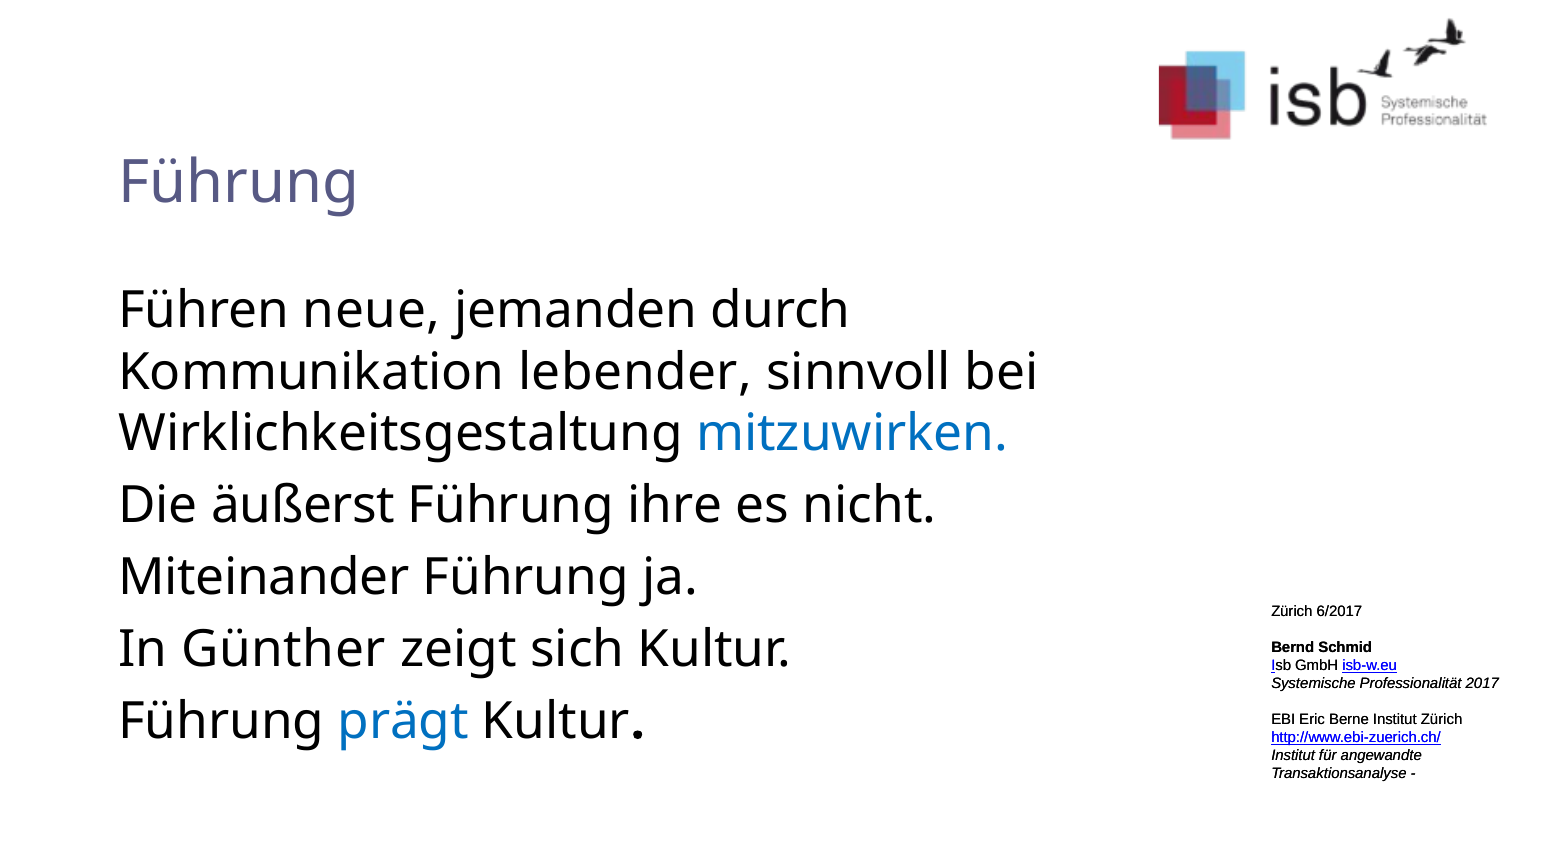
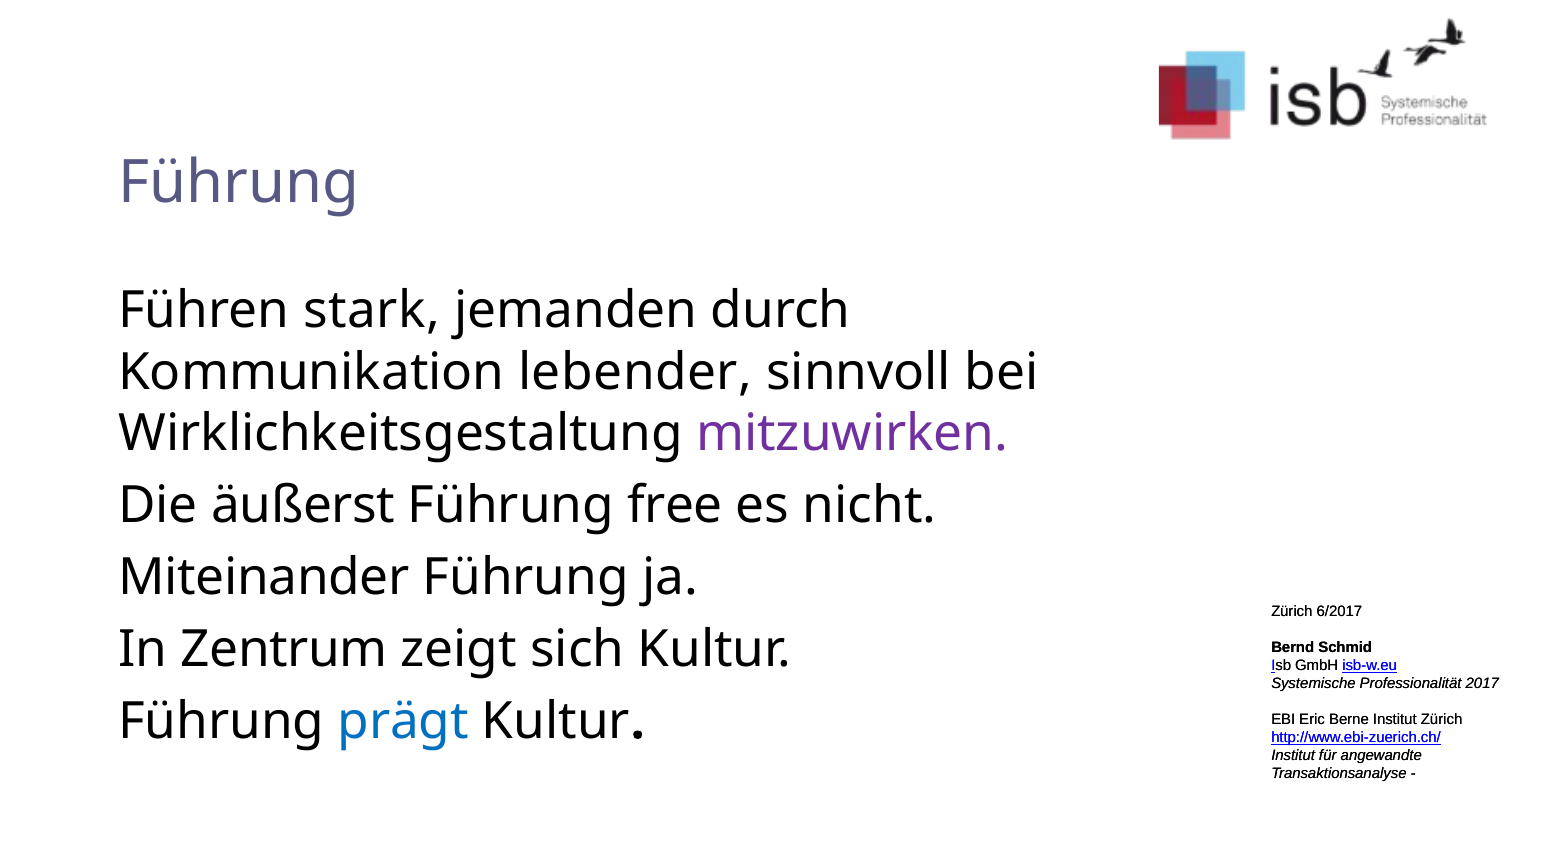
neue: neue -> stark
mitzuwirken colour: blue -> purple
ihre: ihre -> free
Günther: Günther -> Zentrum
